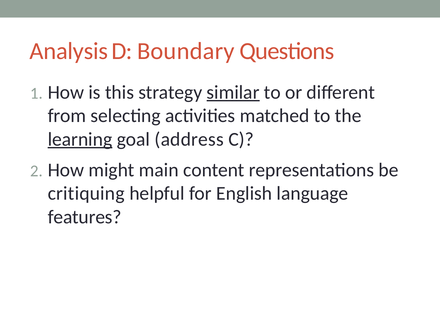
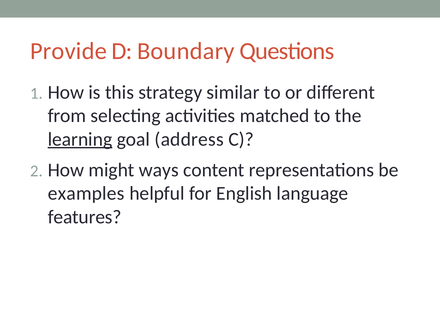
Analysis: Analysis -> Provide
similar underline: present -> none
main: main -> ways
critiquing: critiquing -> examples
